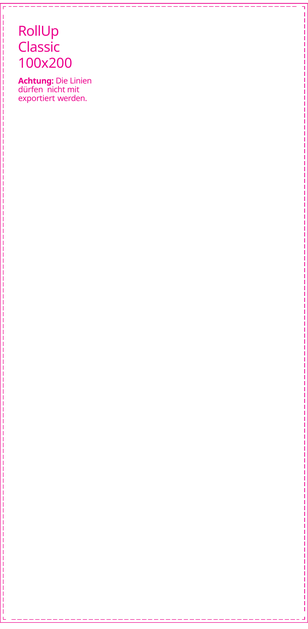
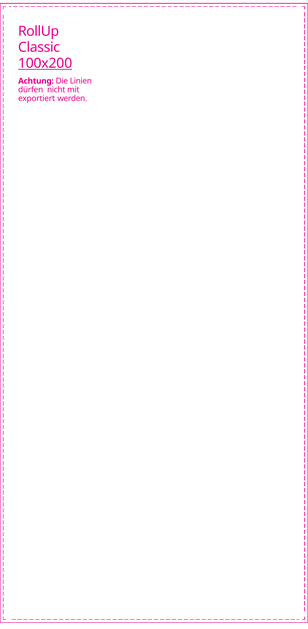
100x200 underline: none -> present
